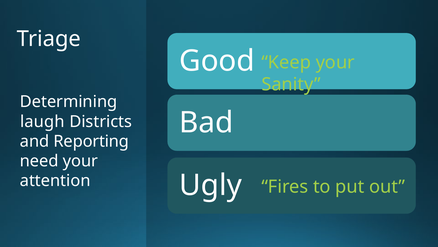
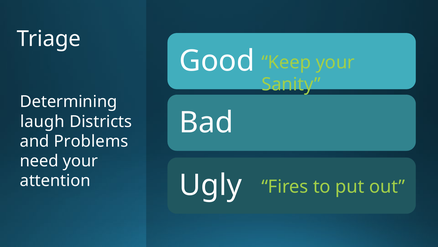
Reporting: Reporting -> Problems
